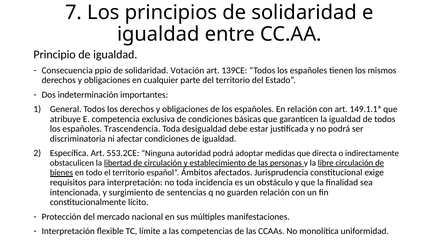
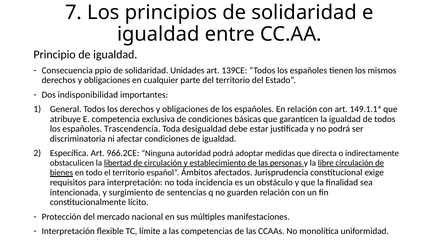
Votación: Votación -> Unidades
indeterminación: indeterminación -> indisponibilidad
553.2CE: 553.2CE -> 966.2CE
